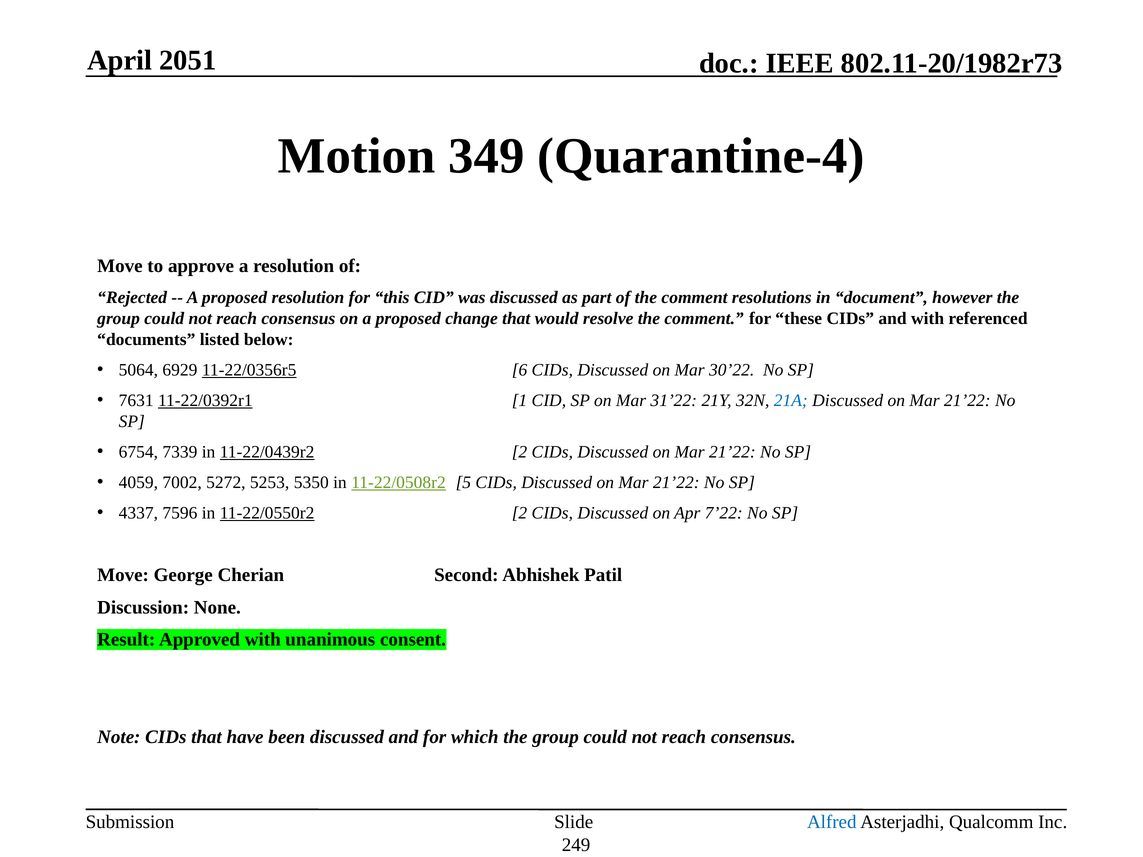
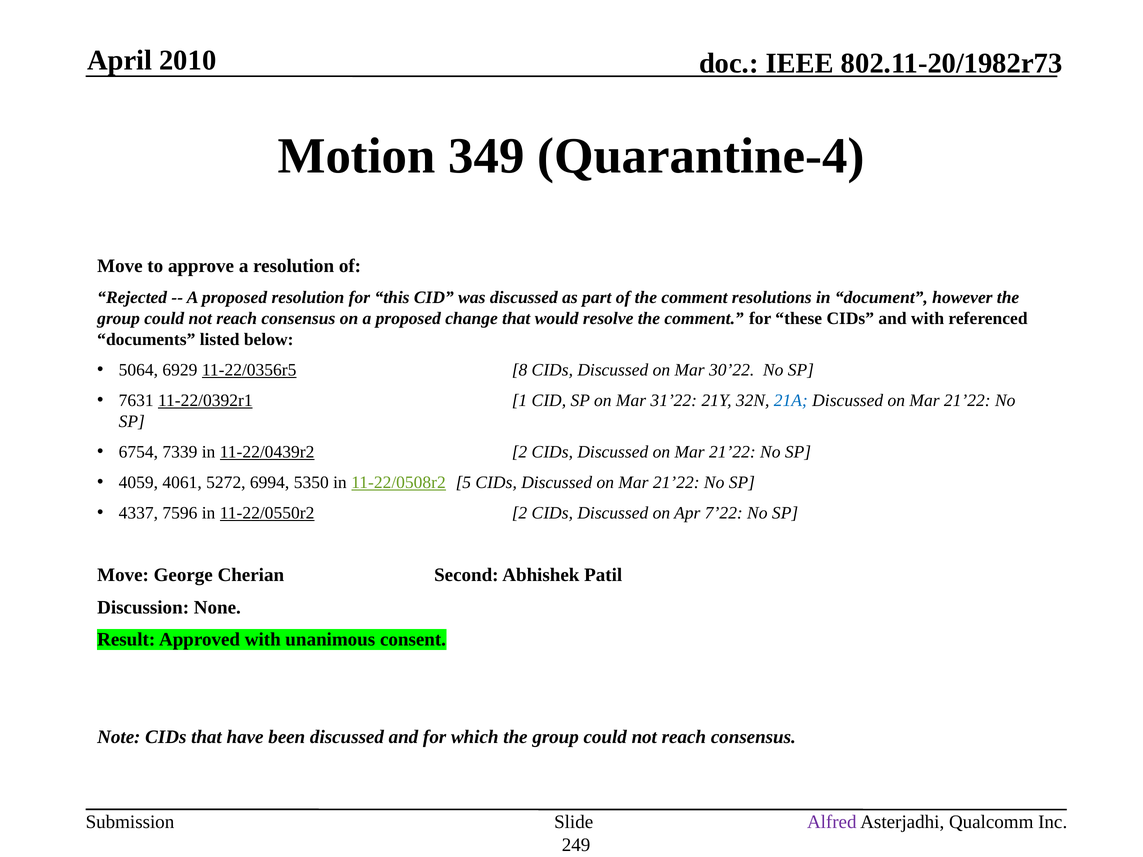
2051: 2051 -> 2010
6: 6 -> 8
7002: 7002 -> 4061
5253: 5253 -> 6994
Alfred colour: blue -> purple
